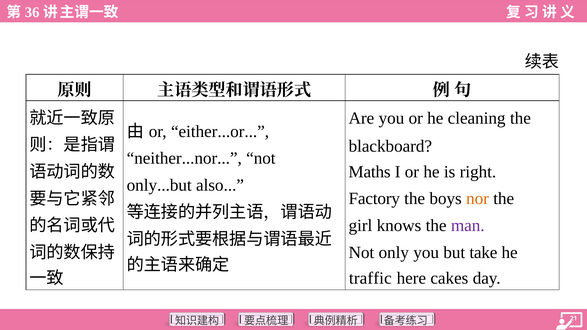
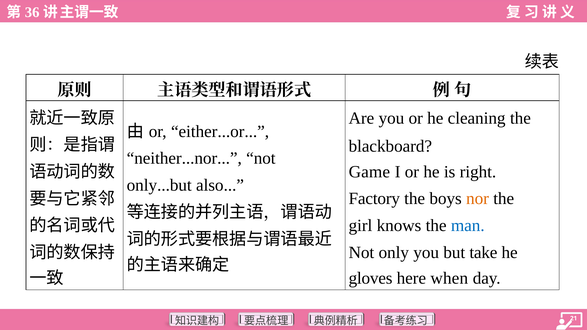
Maths: Maths -> Game
man colour: purple -> blue
traffic: traffic -> gloves
cakes: cakes -> when
